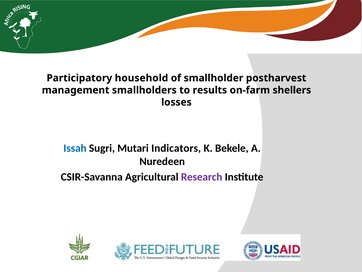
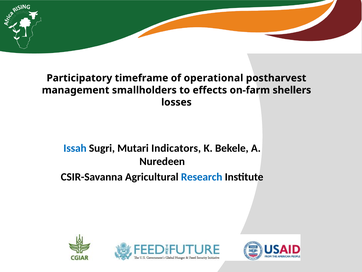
household: household -> timeframe
smallholder: smallholder -> operational
results: results -> effects
Research colour: purple -> blue
